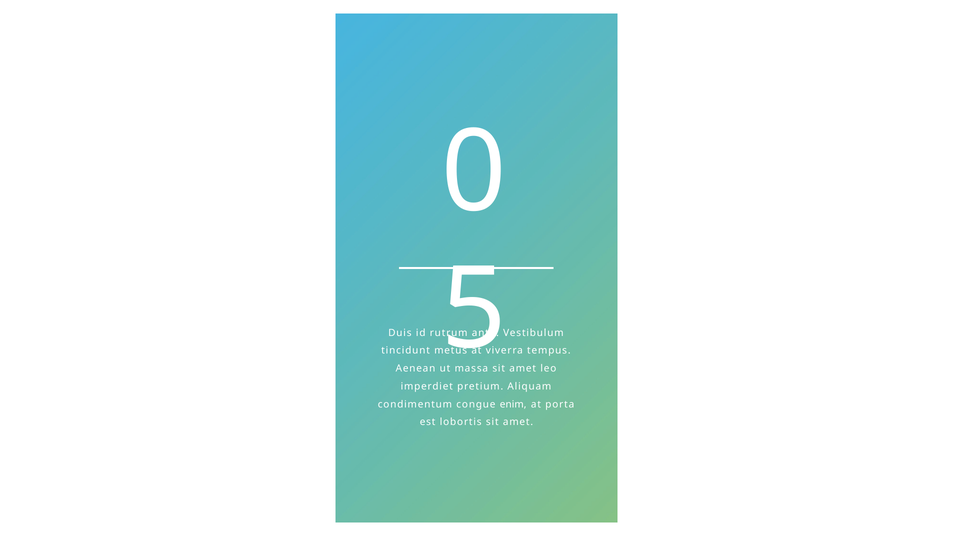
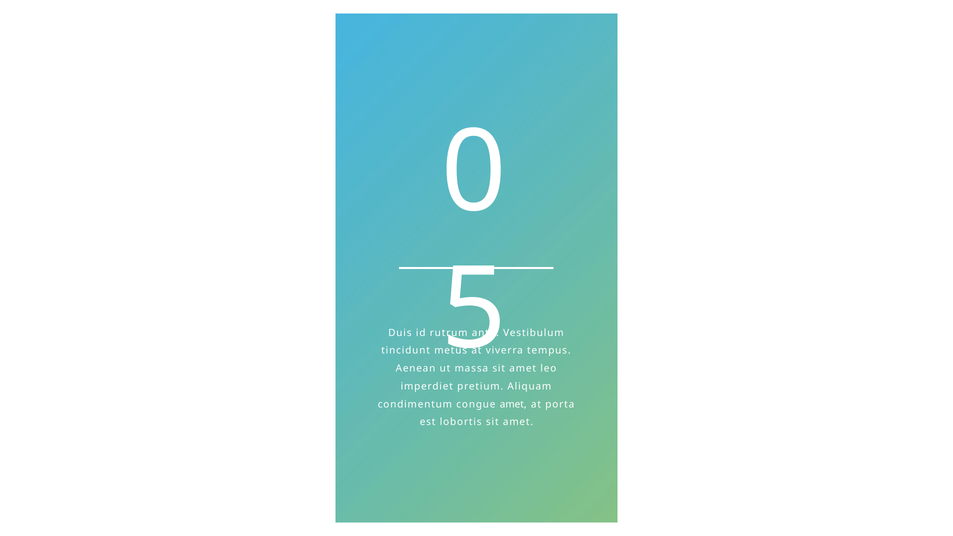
congue enim: enim -> amet
